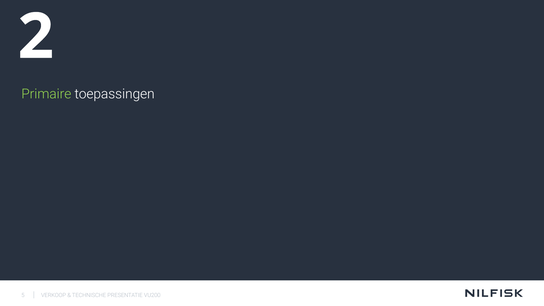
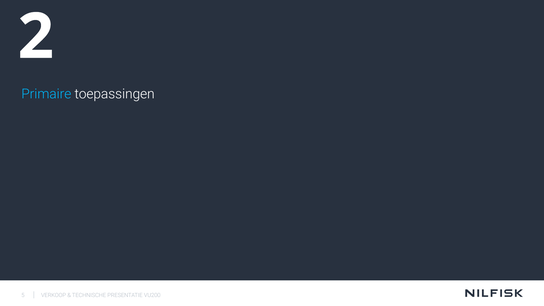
Primaire colour: light green -> light blue
